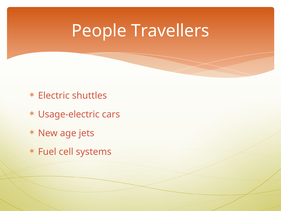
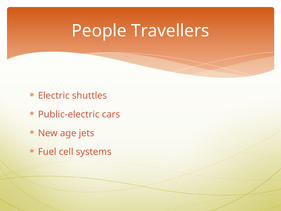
Usage-electric: Usage-electric -> Public-electric
